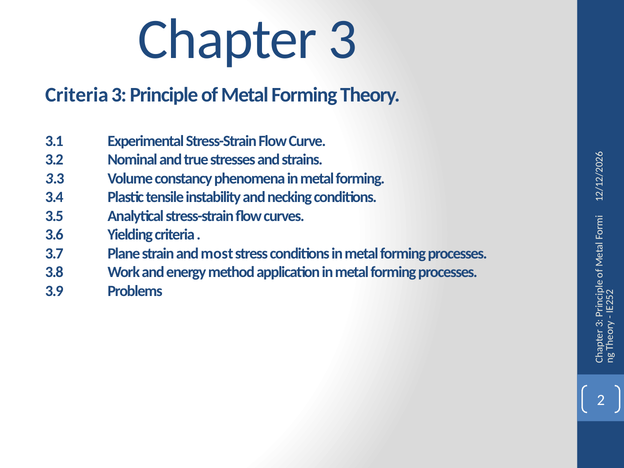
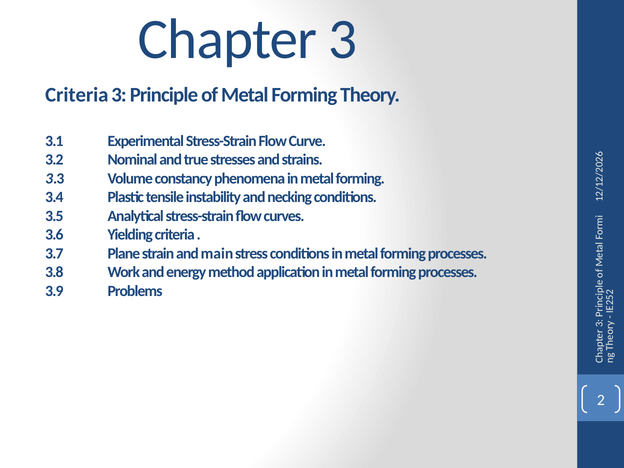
most: most -> main
